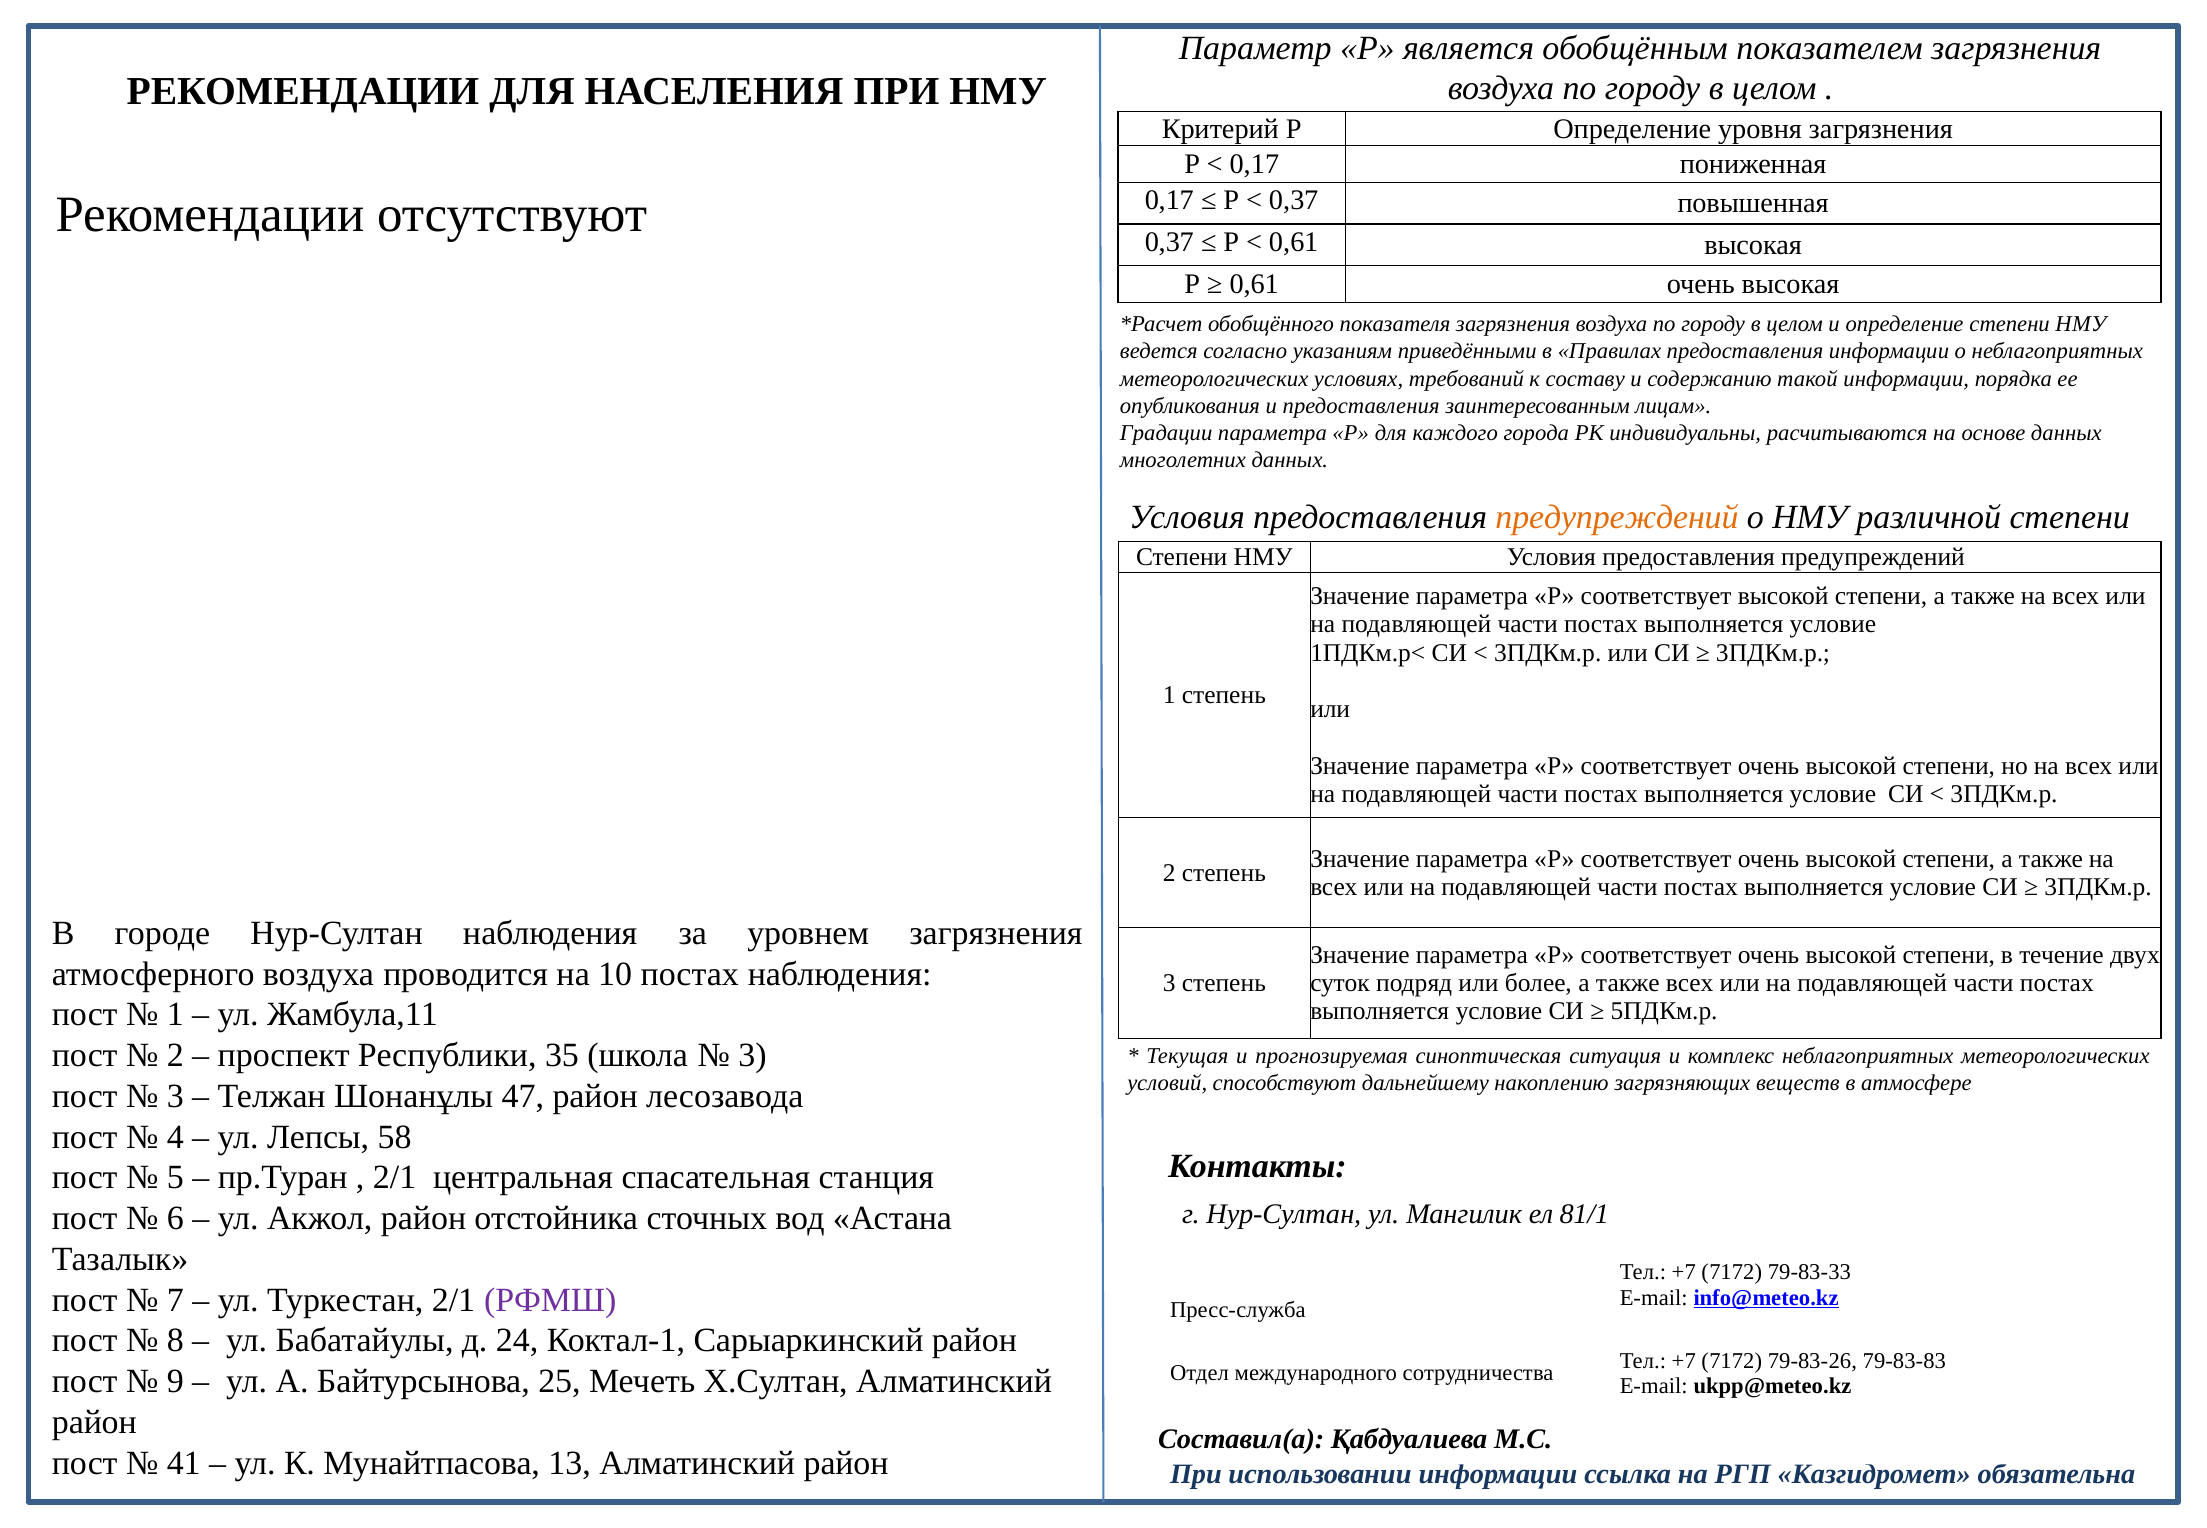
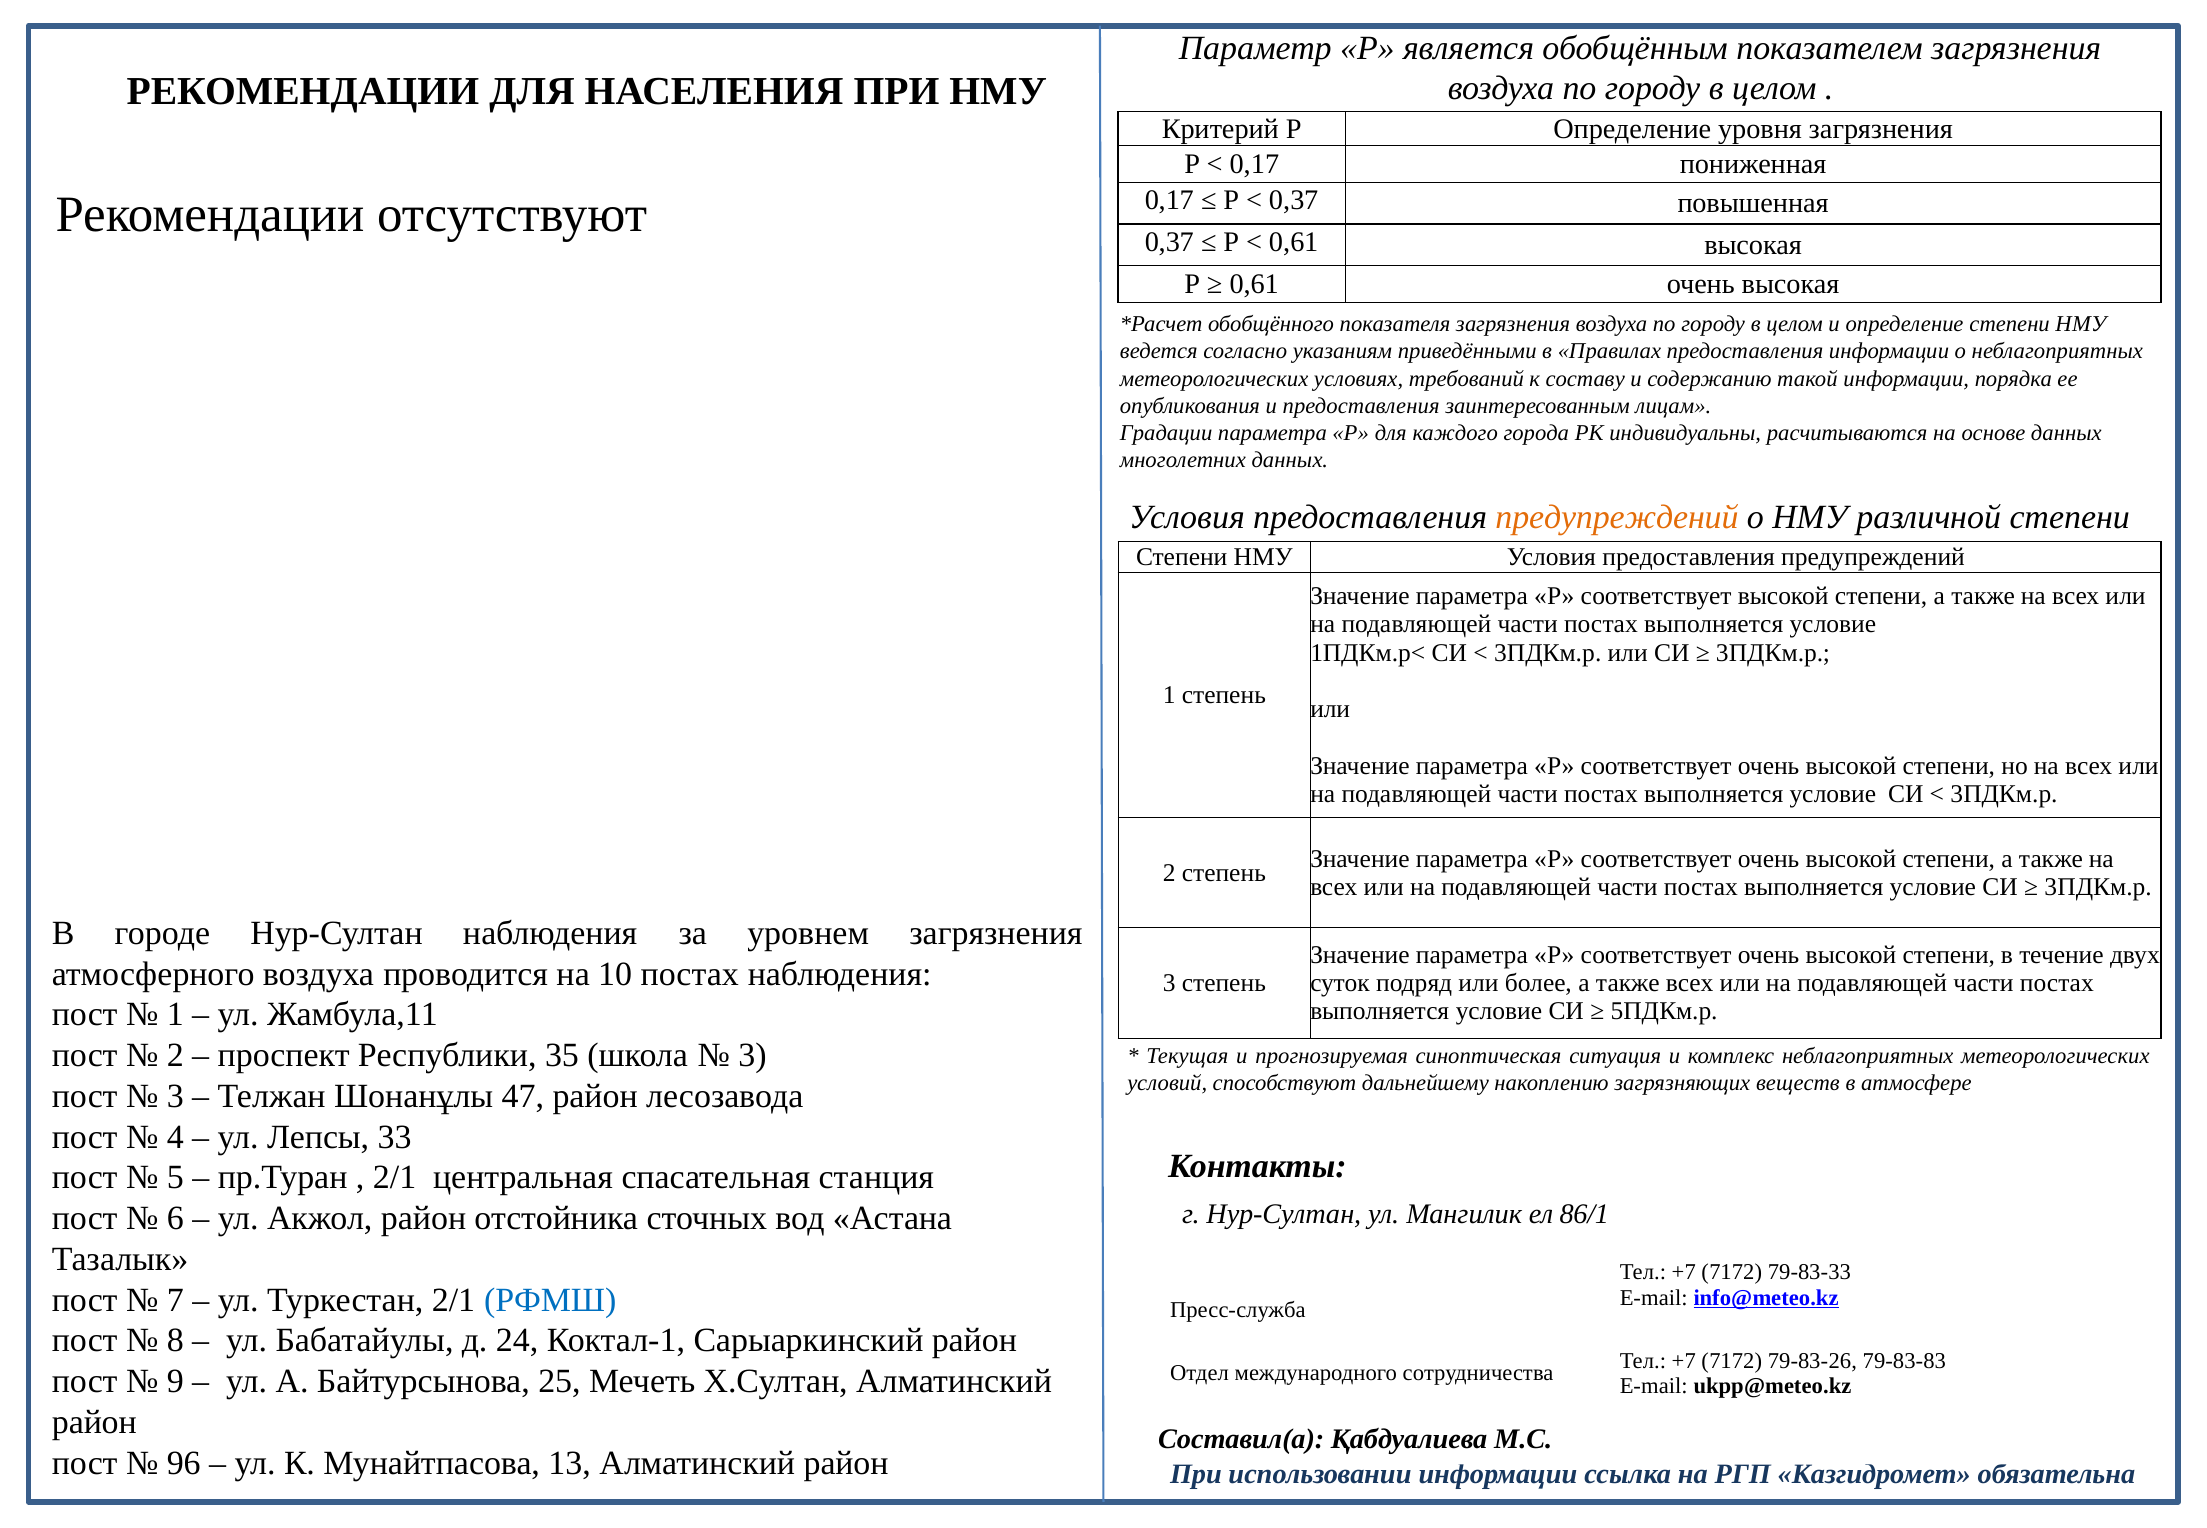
58: 58 -> 33
81/1: 81/1 -> 86/1
РФМШ colour: purple -> blue
41: 41 -> 96
